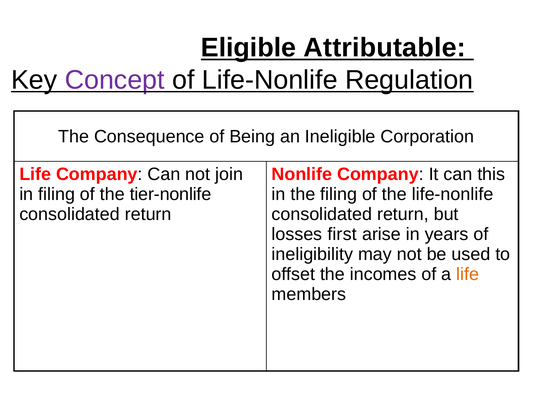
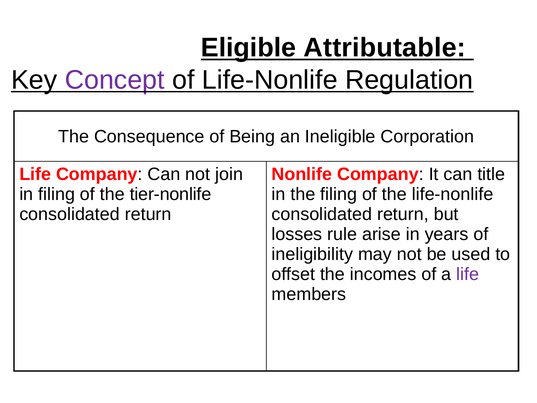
this: this -> title
first: first -> rule
life at (468, 274) colour: orange -> purple
